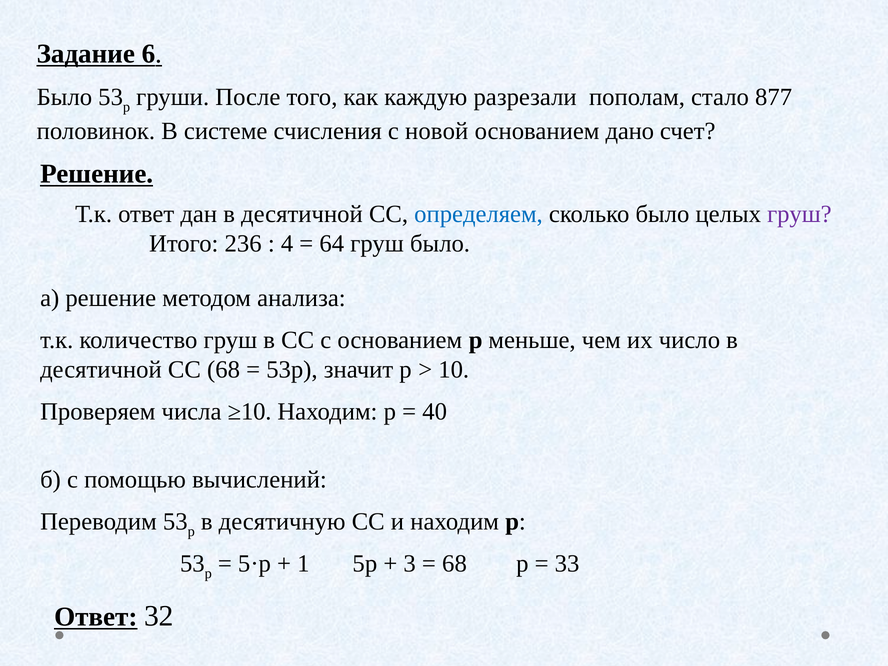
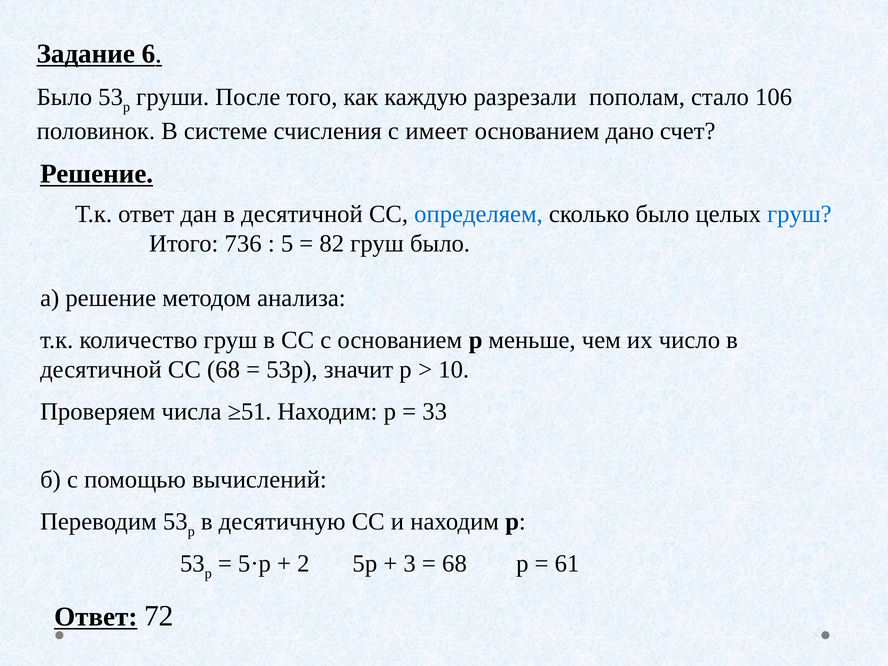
877: 877 -> 106
новой: новой -> имеет
груш at (799, 214) colour: purple -> blue
236: 236 -> 736
4: 4 -> 5
64: 64 -> 82
≥10: ≥10 -> ≥51
40: 40 -> 33
1: 1 -> 2
33: 33 -> 61
32: 32 -> 72
